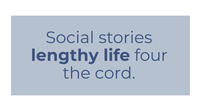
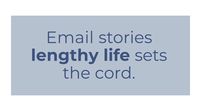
Social: Social -> Email
four: four -> sets
